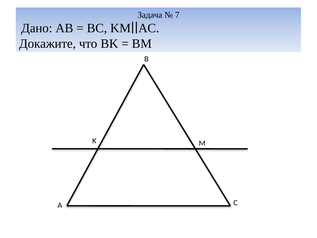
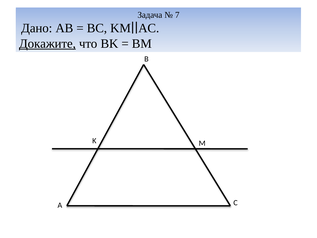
Докажите underline: none -> present
